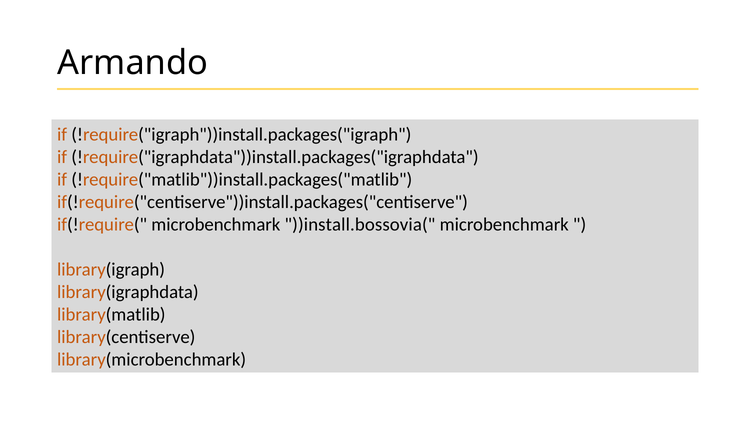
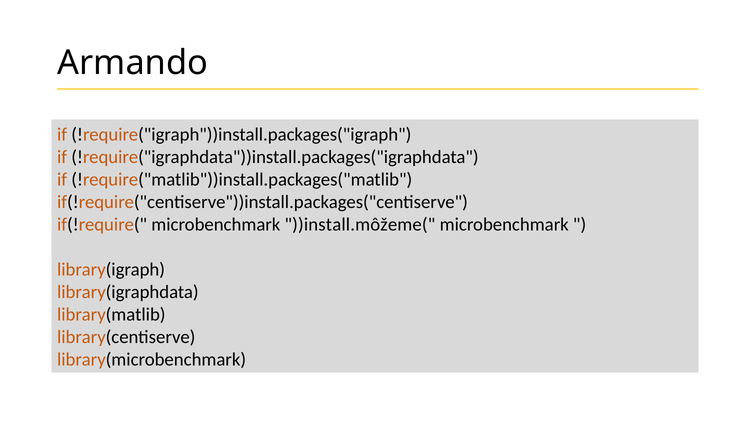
))install.bossovia(: ))install.bossovia( -> ))install.môžeme(
